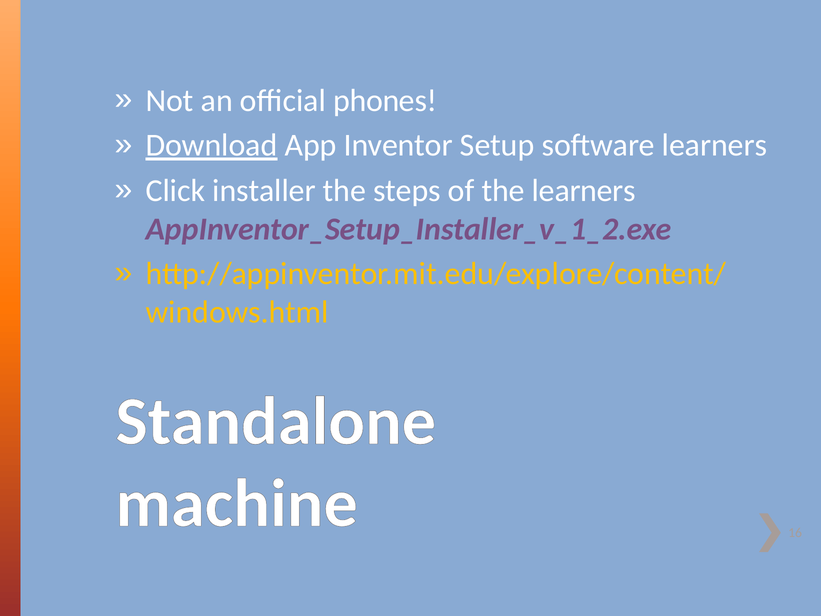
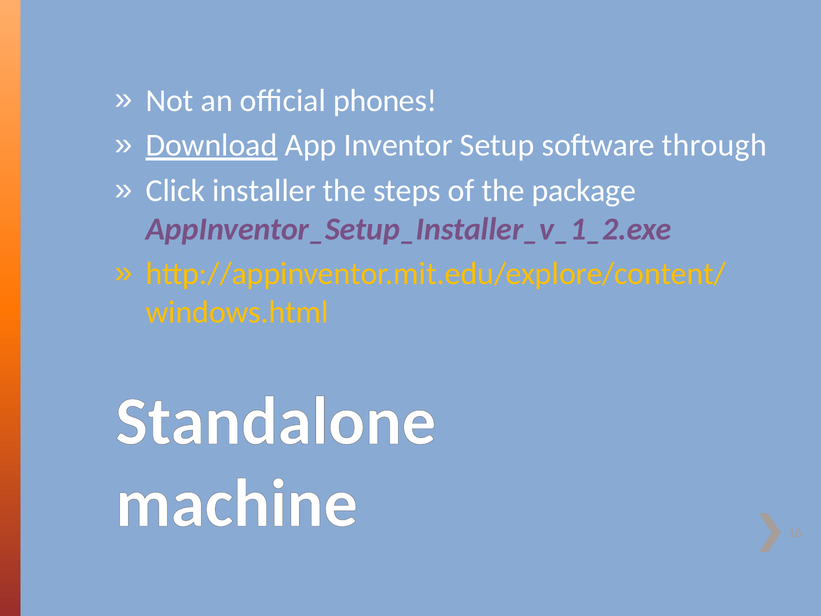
software learners: learners -> through
the learners: learners -> package
